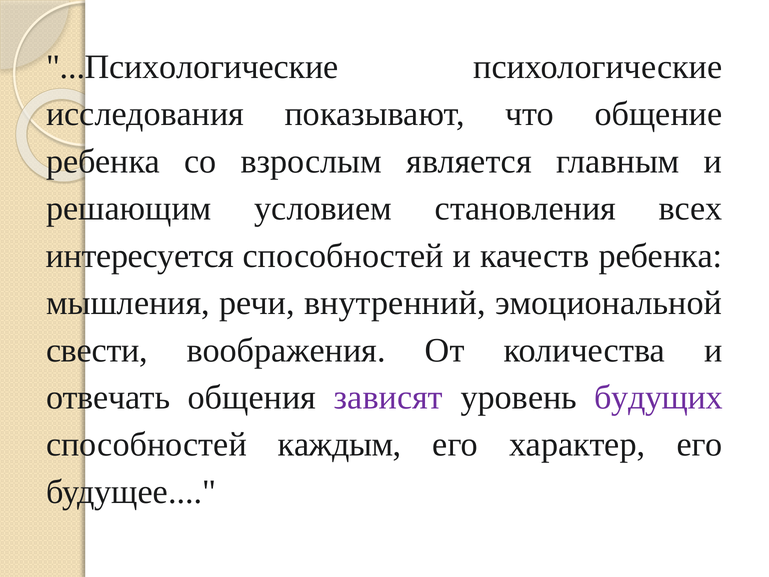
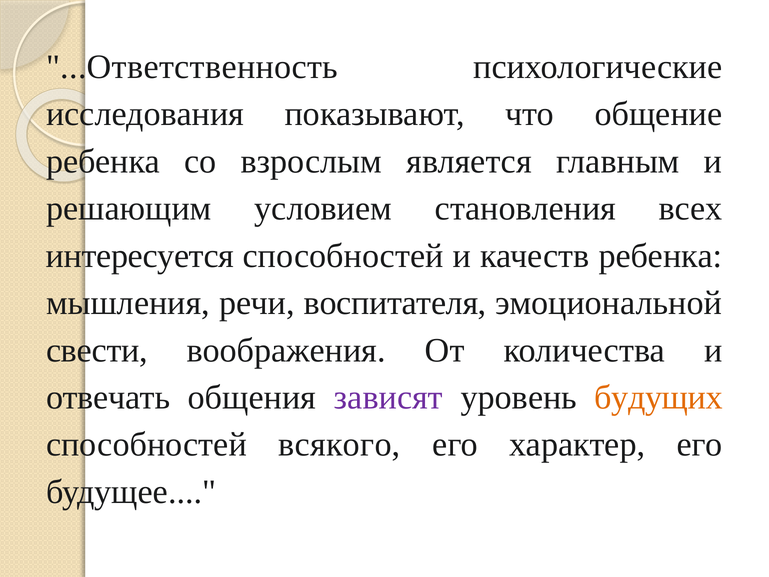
...Психологические: ...Психологические -> ...Ответственность
внутренний: внутренний -> воспитателя
будущих colour: purple -> orange
каждым: каждым -> всякого
